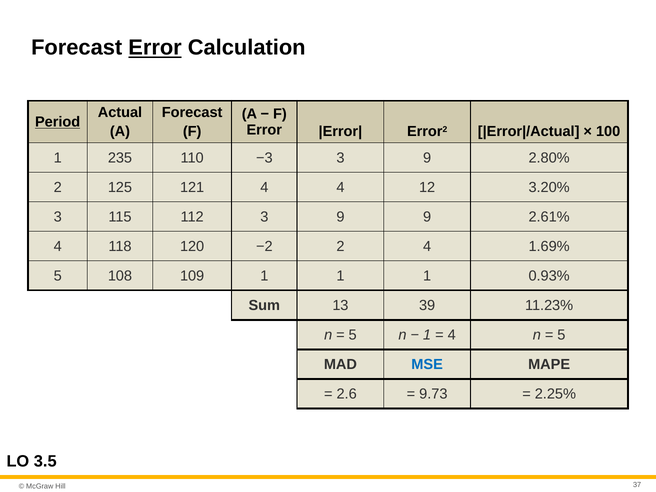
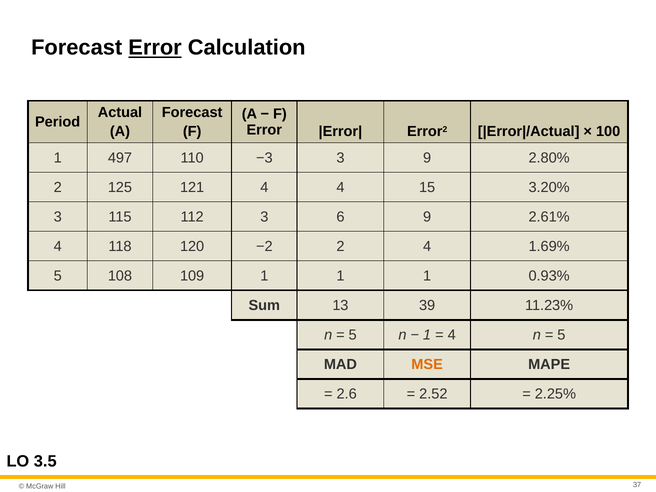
Period underline: present -> none
235: 235 -> 497
12: 12 -> 15
112 3 9: 9 -> 6
MSE colour: blue -> orange
9.73: 9.73 -> 2.52
